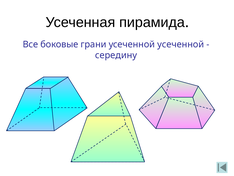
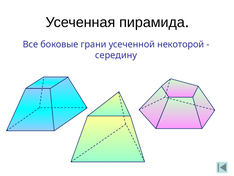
усеченной усеченной: усеченной -> некоторой
